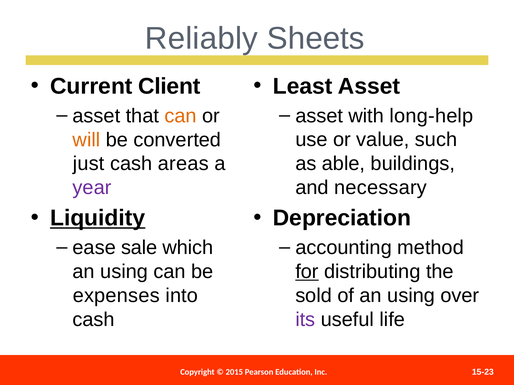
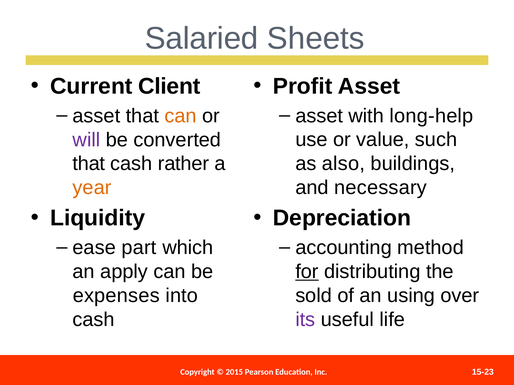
Reliably: Reliably -> Salaried
Least: Least -> Profit
will colour: orange -> purple
just at (89, 164): just -> that
areas: areas -> rather
able: able -> also
year colour: purple -> orange
Liquidity underline: present -> none
sale: sale -> part
using at (124, 272): using -> apply
